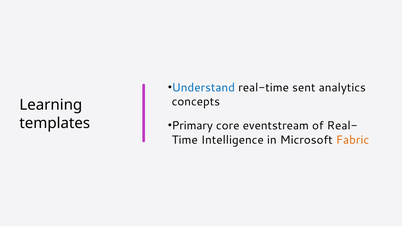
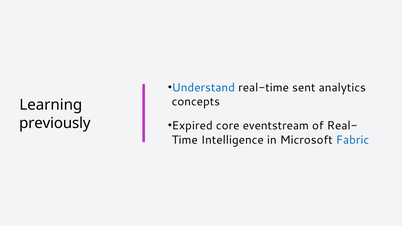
templates: templates -> previously
Primary: Primary -> Expired
Fabric colour: orange -> blue
